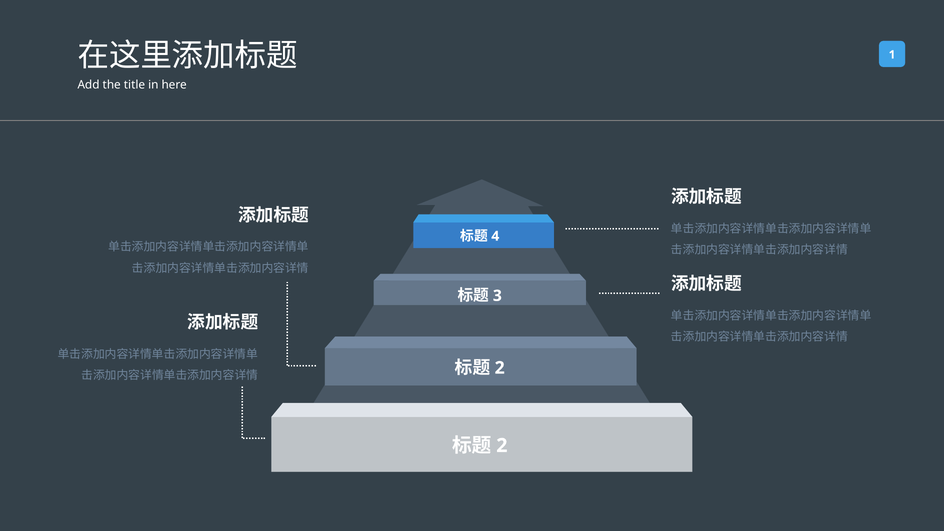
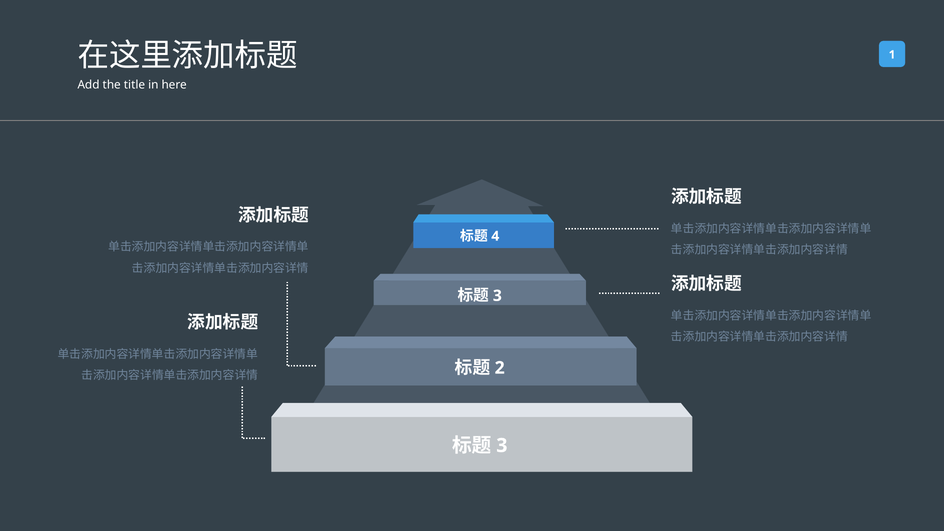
2 at (502, 446): 2 -> 3
